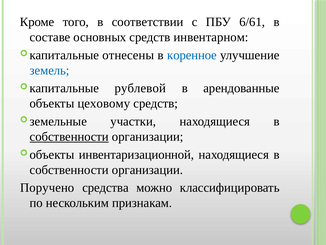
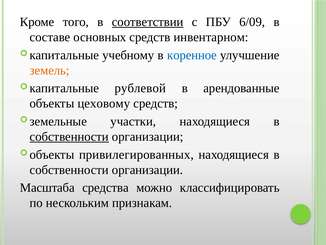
соответствии underline: none -> present
6/61: 6/61 -> 6/09
отнесены: отнесены -> учебному
земель colour: blue -> orange
инвентаризационной: инвентаризационной -> привилегированных
Поручено: Поручено -> Масштаба
